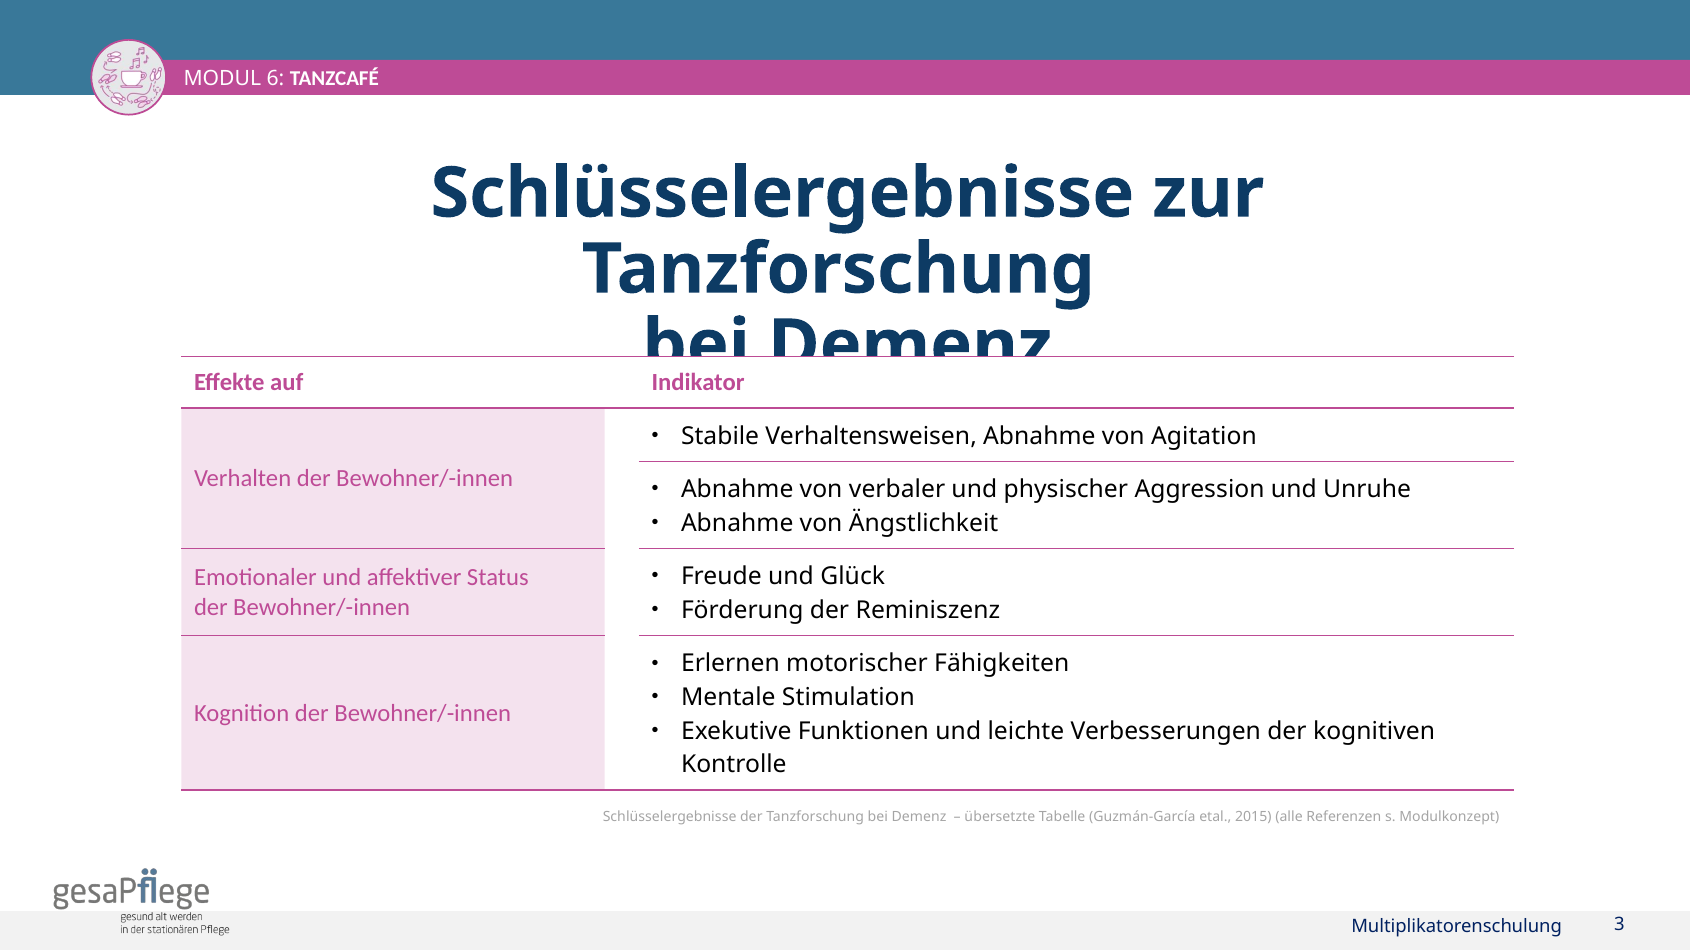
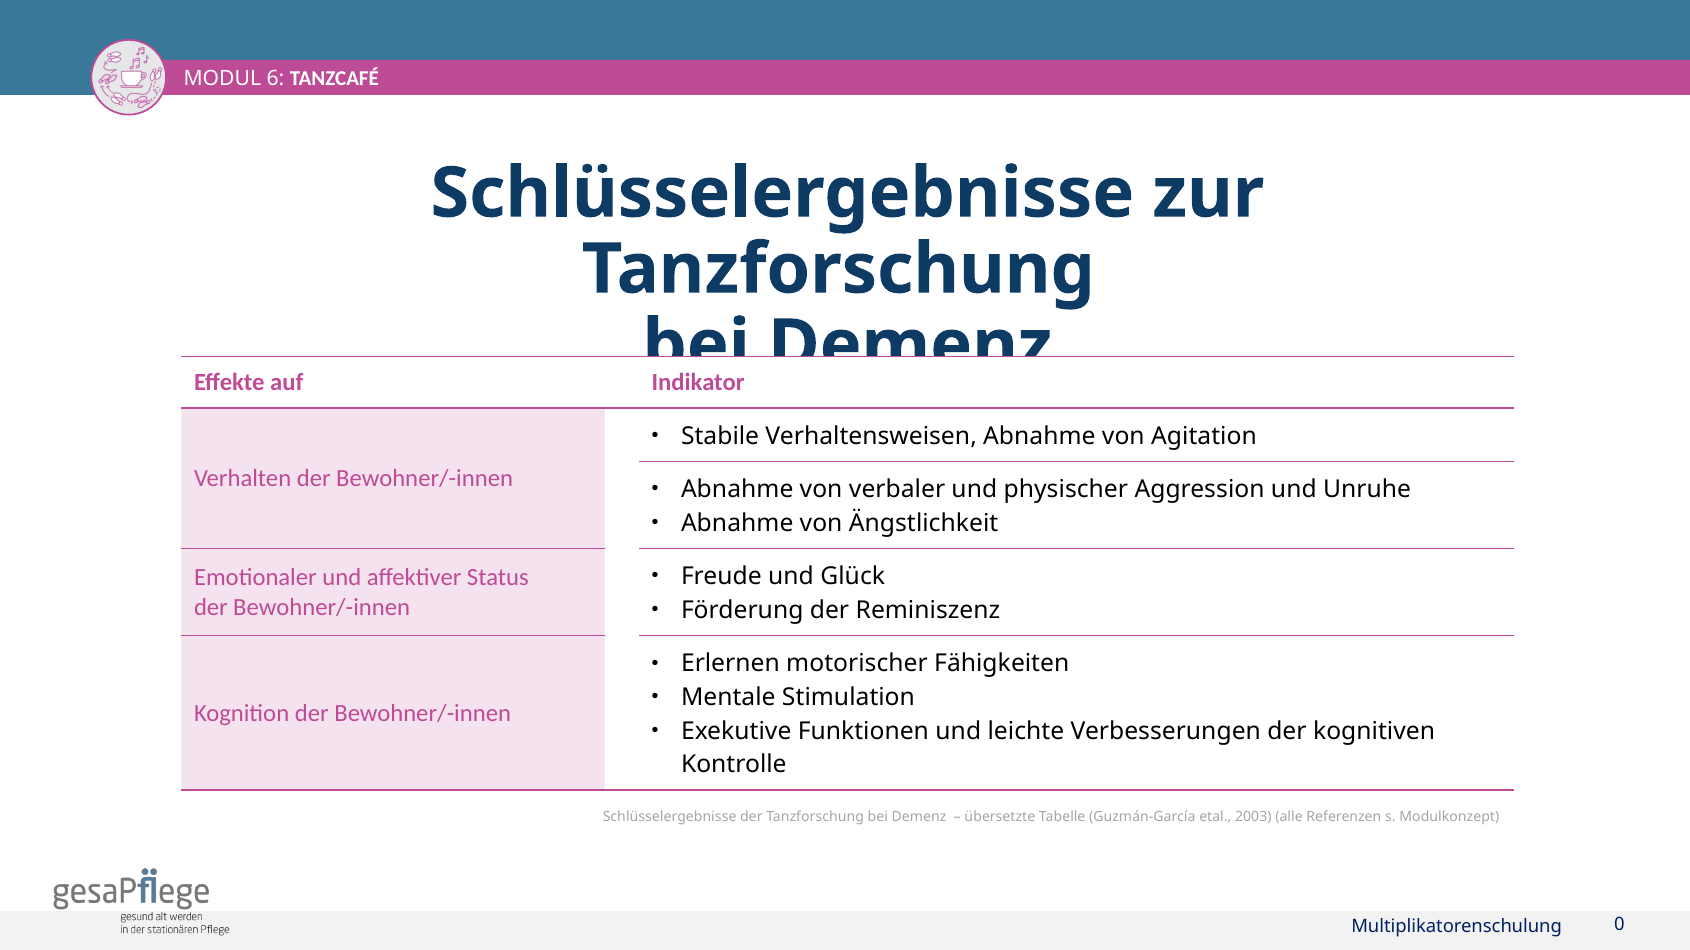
2015: 2015 -> 2003
3: 3 -> 0
